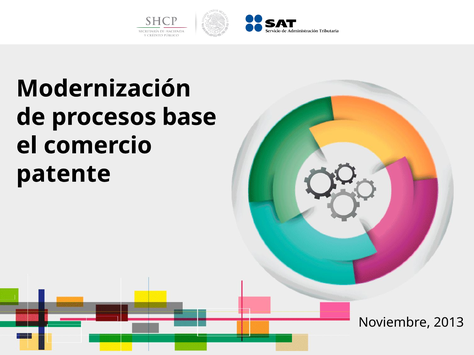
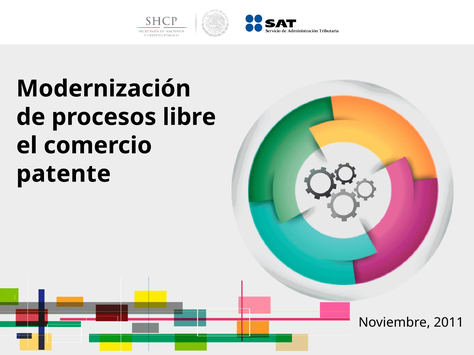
base: base -> libre
2013: 2013 -> 2011
